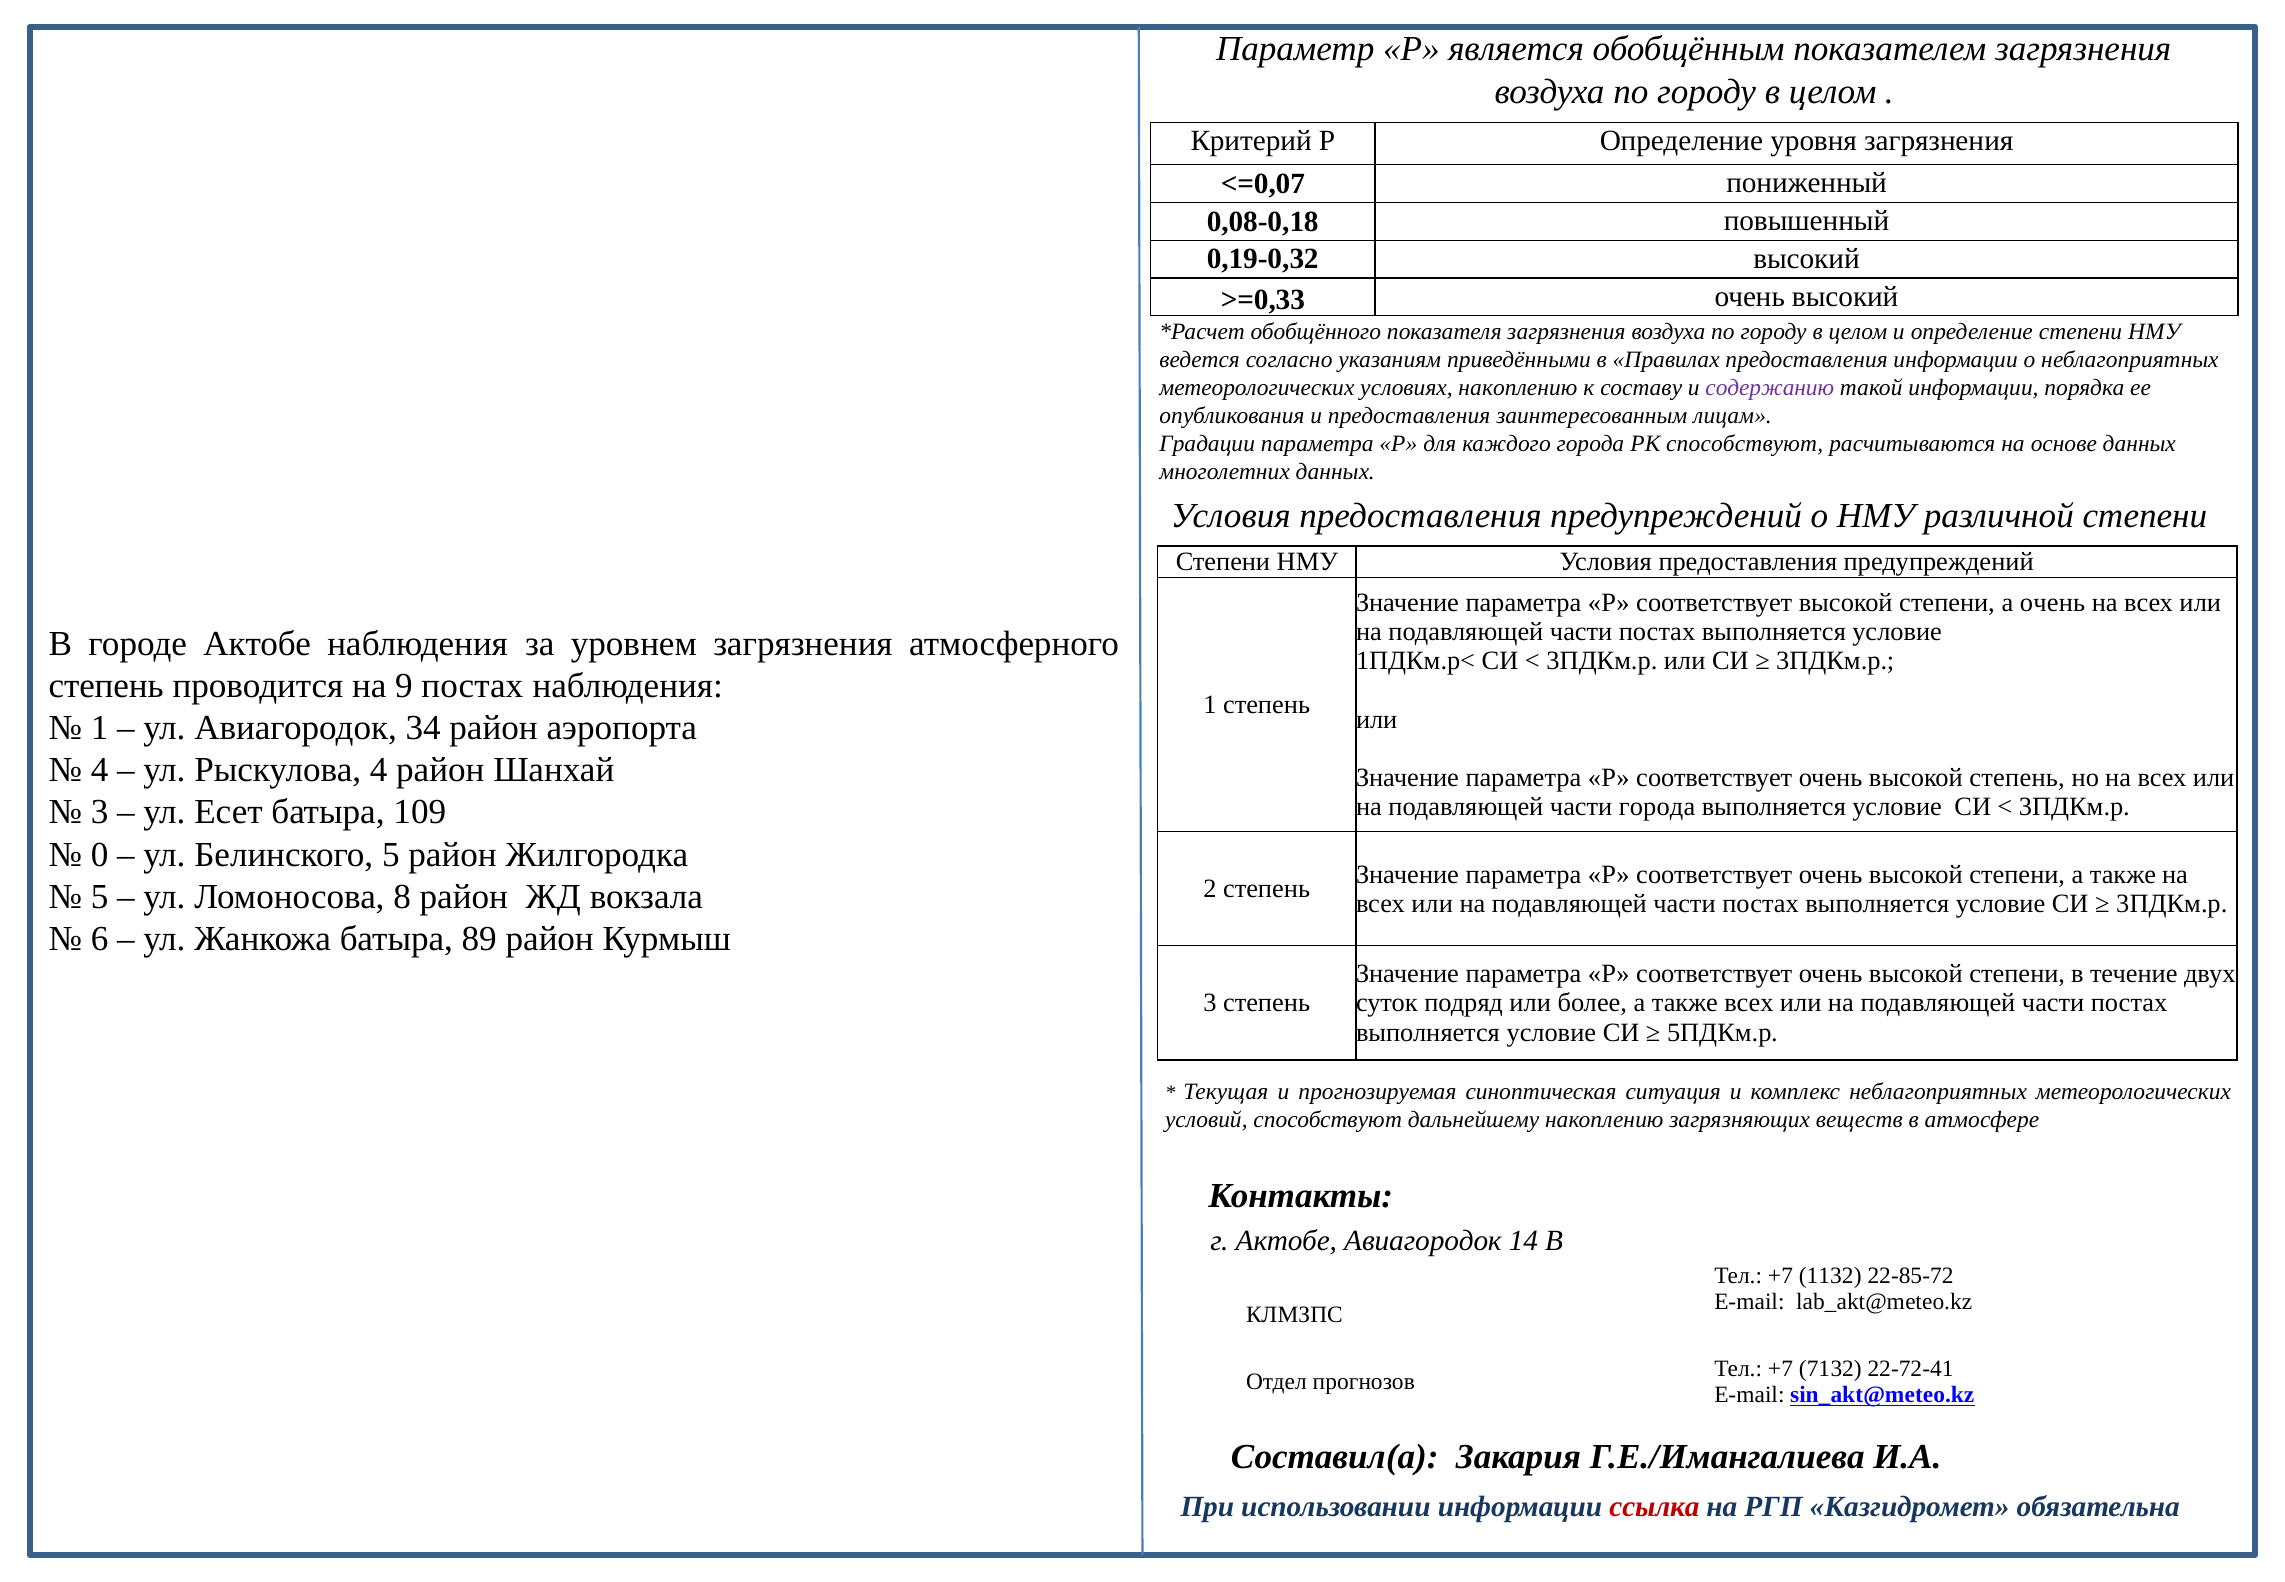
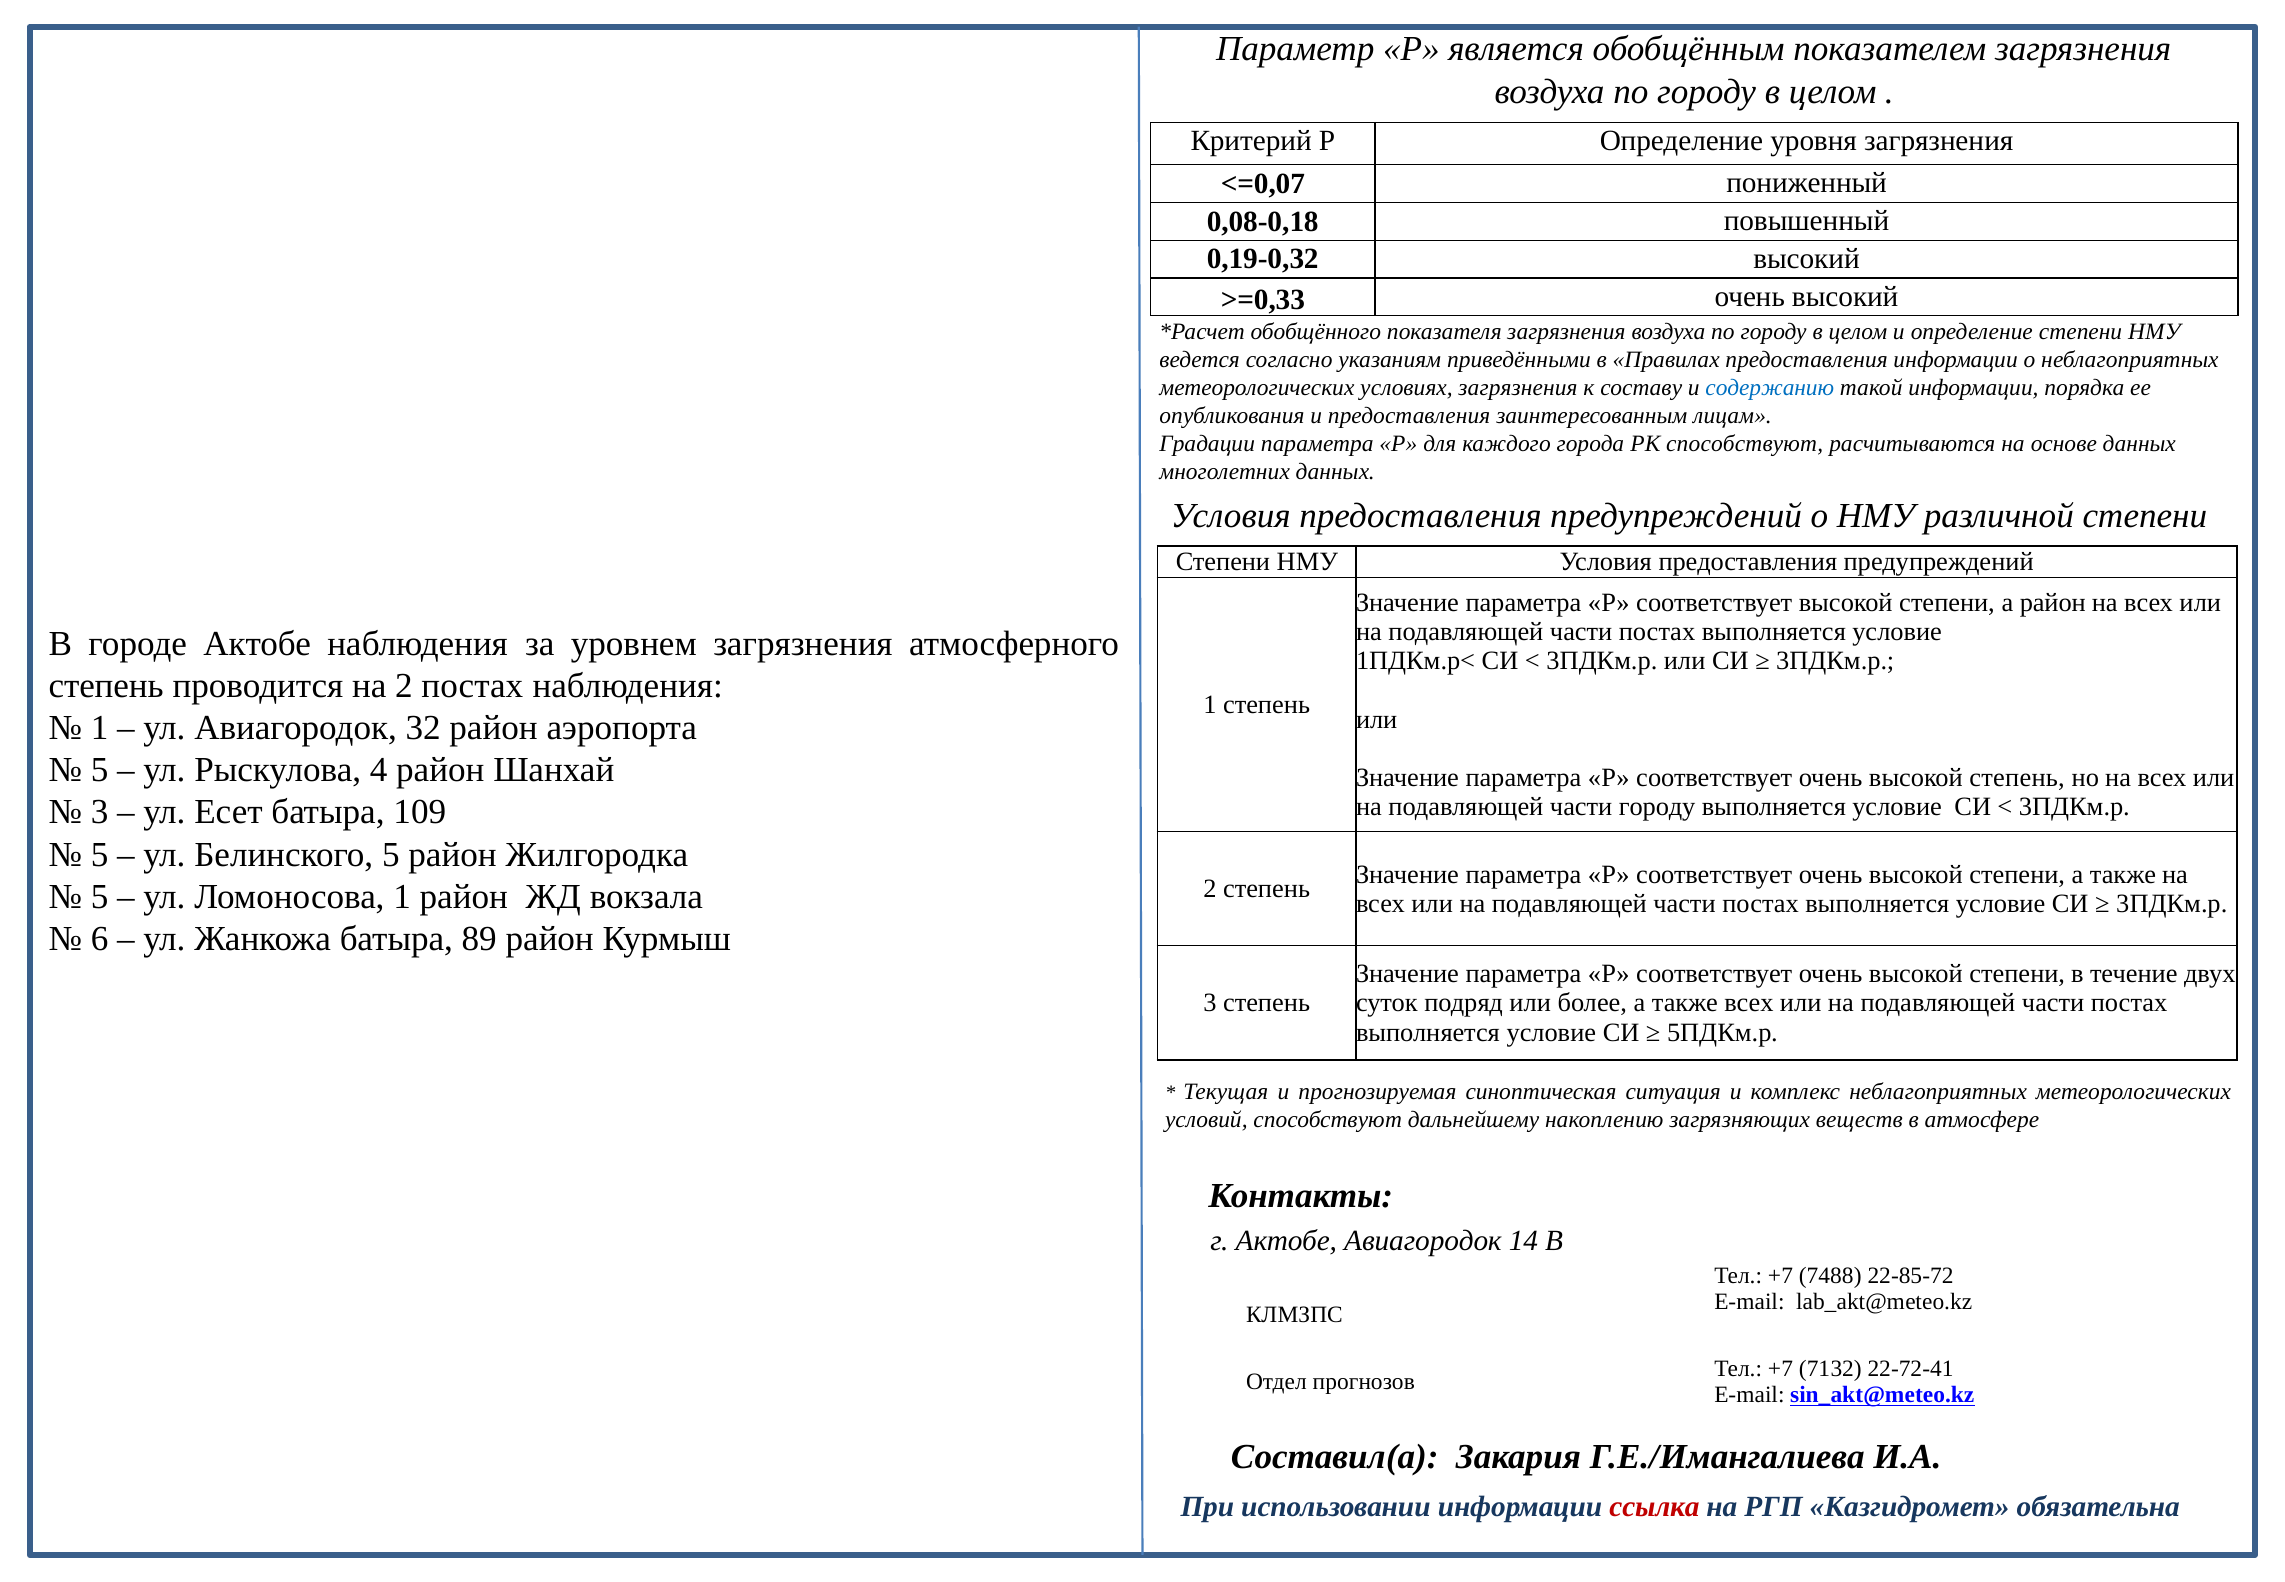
условиях накоплению: накоплению -> загрязнения
содержанию colour: purple -> blue
а очень: очень -> район
на 9: 9 -> 2
34: 34 -> 32
4 at (100, 770): 4 -> 5
части города: города -> городу
0 at (100, 855): 0 -> 5
Ломоносова 8: 8 -> 1
1132: 1132 -> 7488
